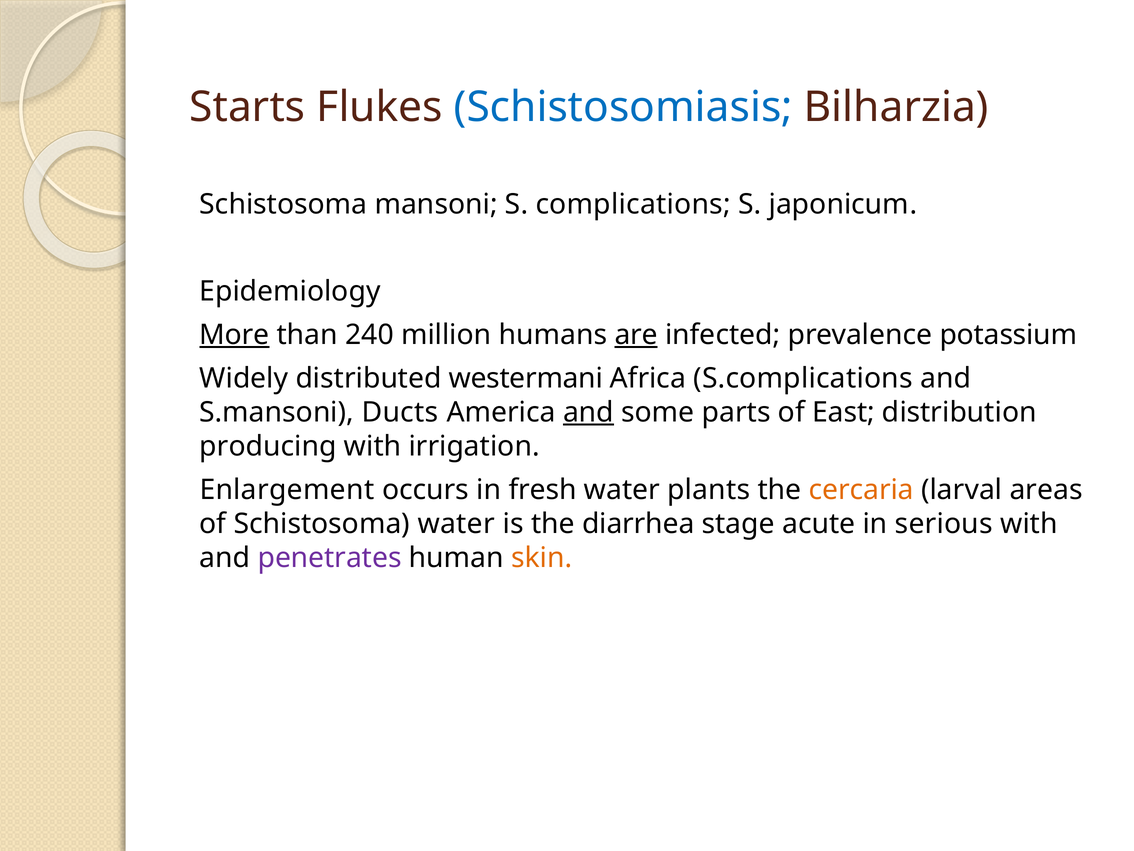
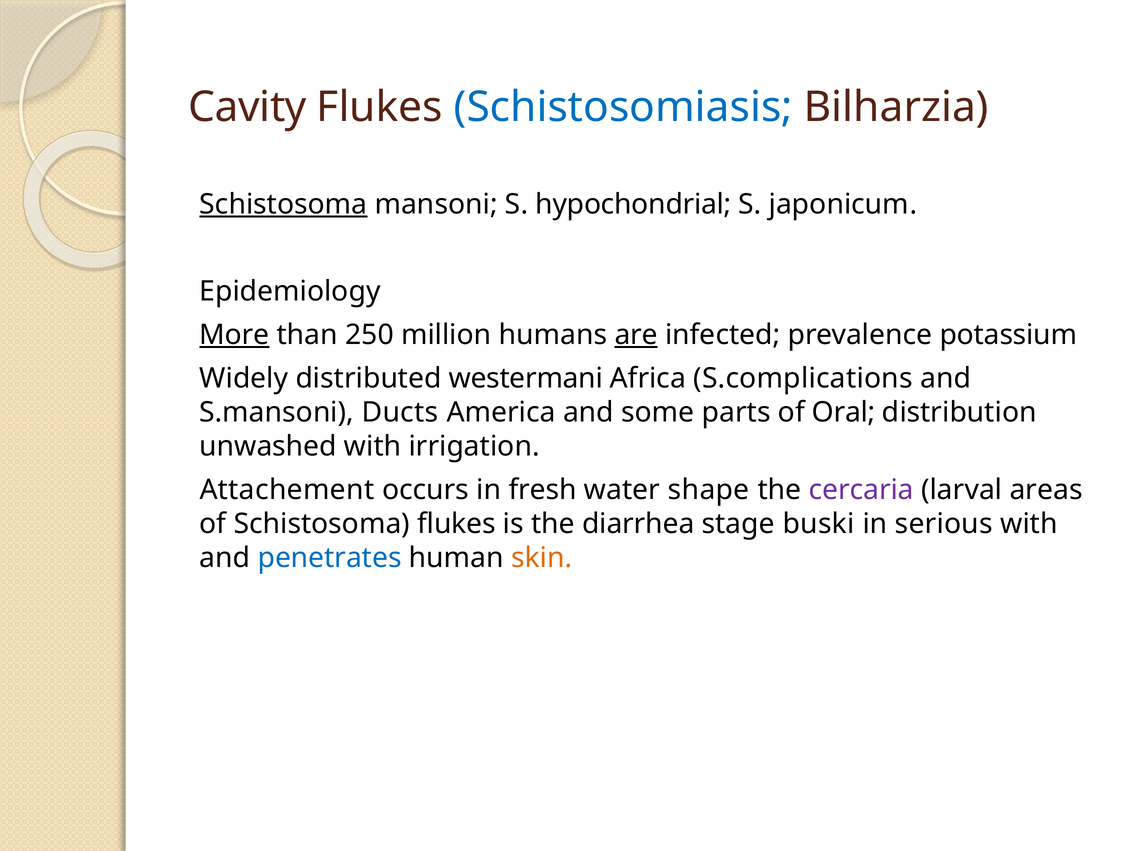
Starts: Starts -> Cavity
Schistosoma at (283, 204) underline: none -> present
complications: complications -> hypochondrial
240: 240 -> 250
and at (588, 412) underline: present -> none
East: East -> Oral
producing: producing -> unwashed
Enlargement: Enlargement -> Attachement
plants: plants -> shape
cercaria colour: orange -> purple
Schistosoma water: water -> flukes
acute: acute -> buski
penetrates colour: purple -> blue
